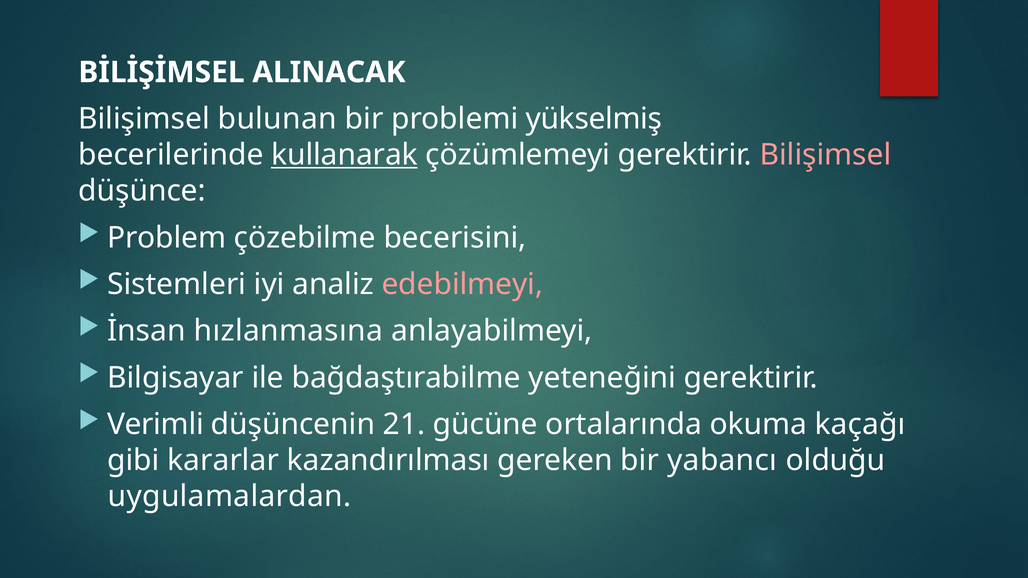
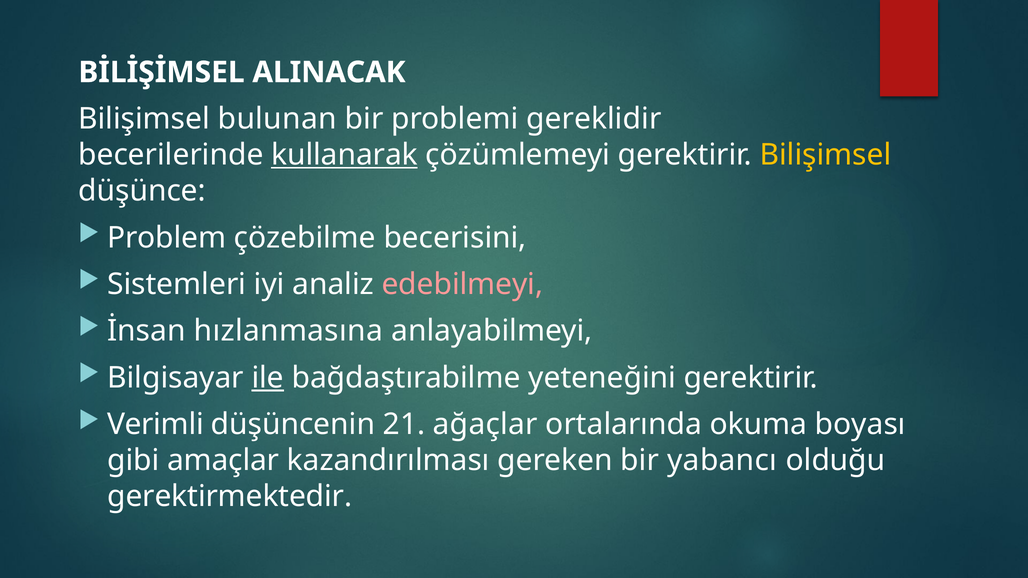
yükselmiş: yükselmiş -> gereklidir
Bilişimsel at (826, 155) colour: pink -> yellow
ile underline: none -> present
gücüne: gücüne -> ağaçlar
kaçağı: kaçağı -> boyası
kararlar: kararlar -> amaçlar
uygulamalardan: uygulamalardan -> gerektirmektedir
